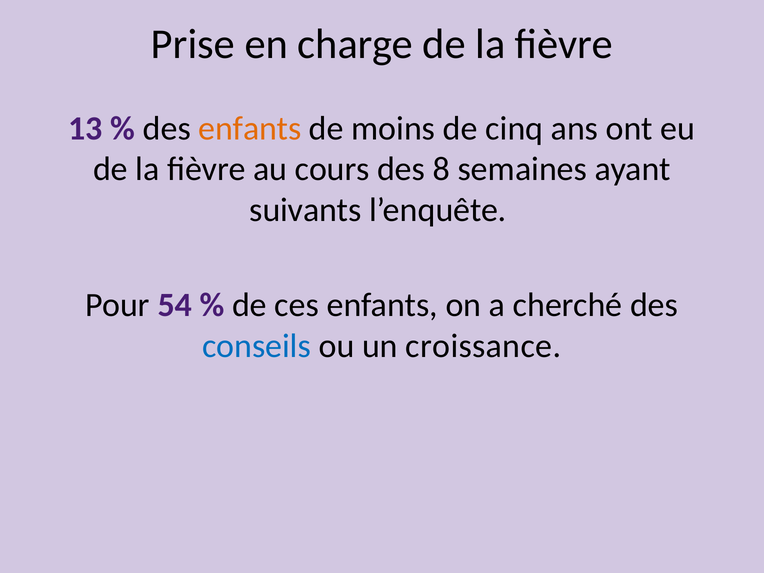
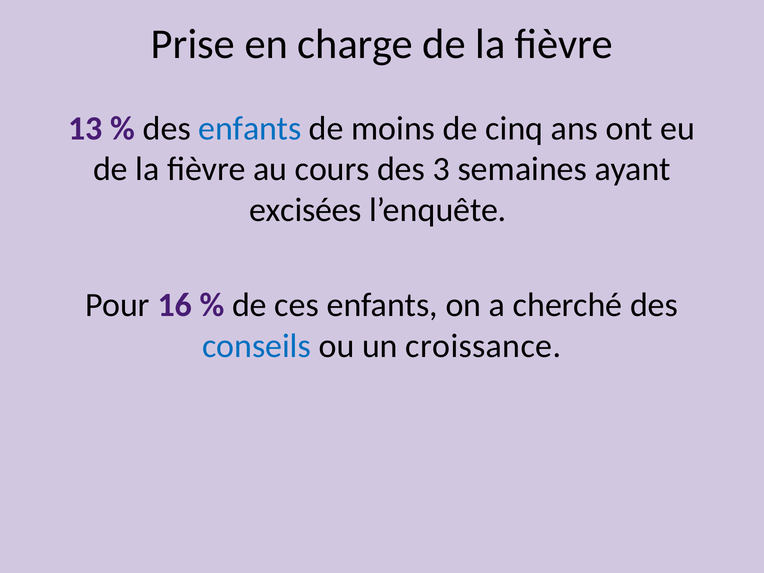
enfants at (250, 128) colour: orange -> blue
8: 8 -> 3
suivants: suivants -> excisées
54: 54 -> 16
